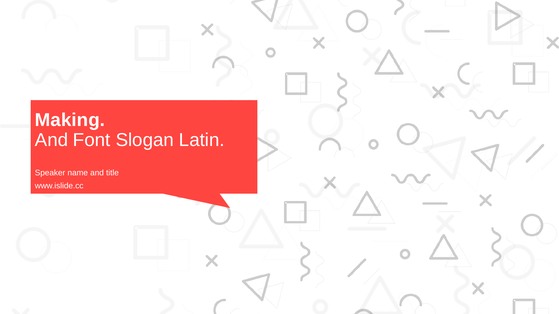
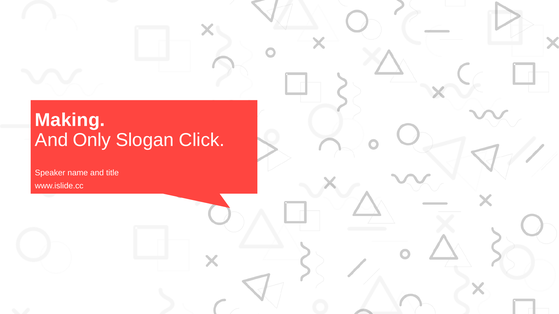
Font: Font -> Only
Latin: Latin -> Click
